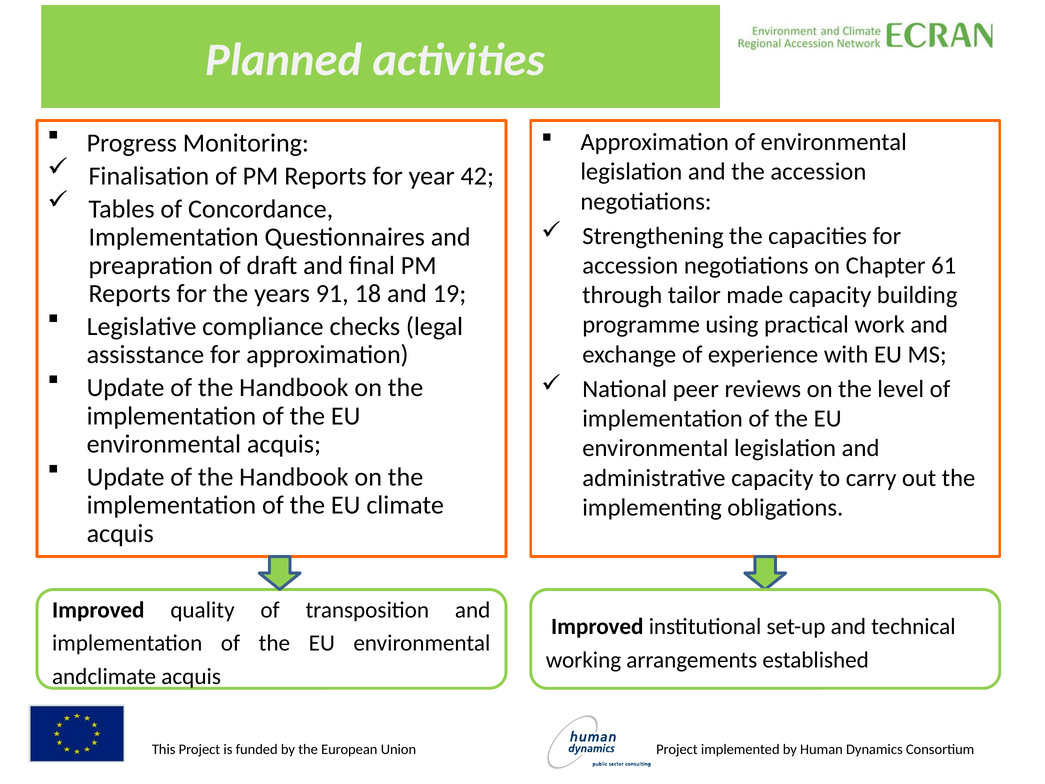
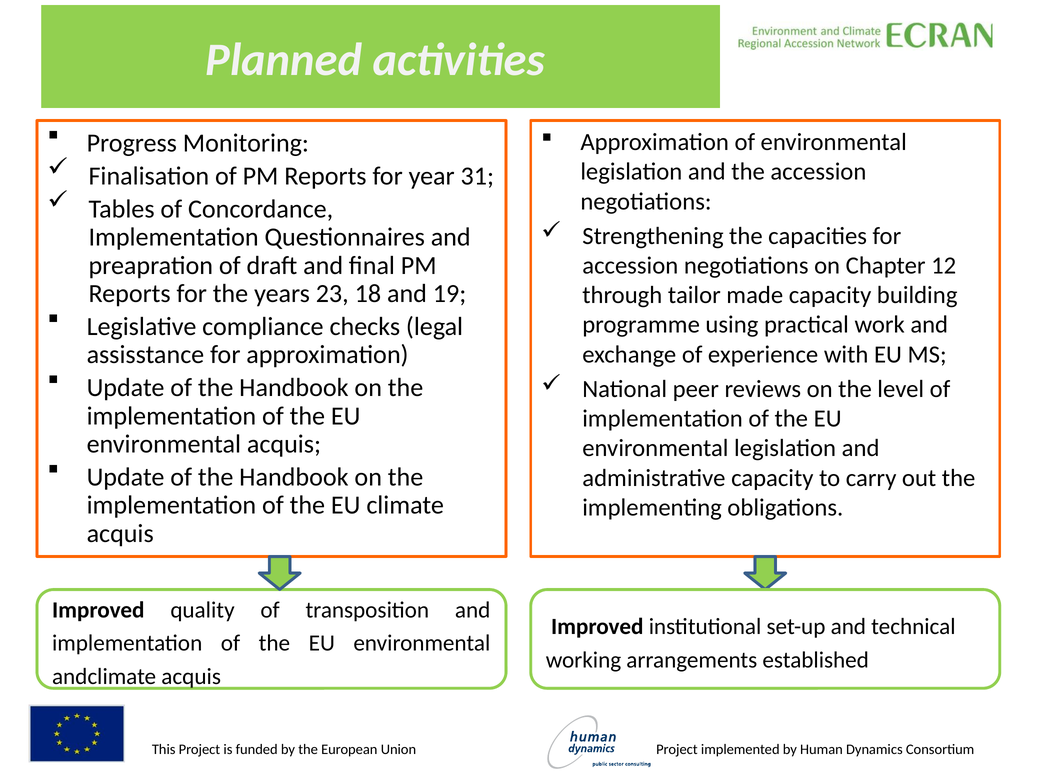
42: 42 -> 31
61: 61 -> 12
91: 91 -> 23
